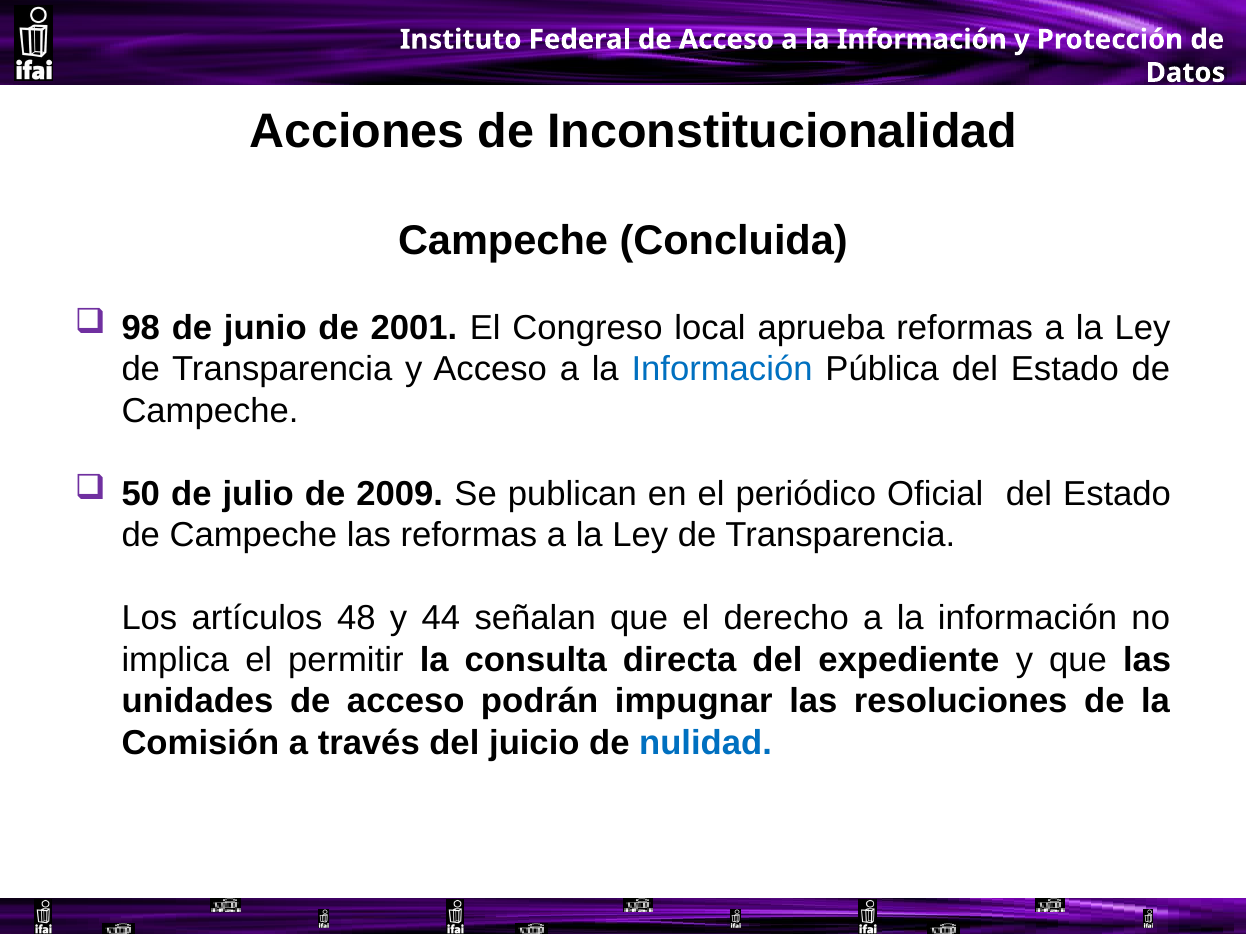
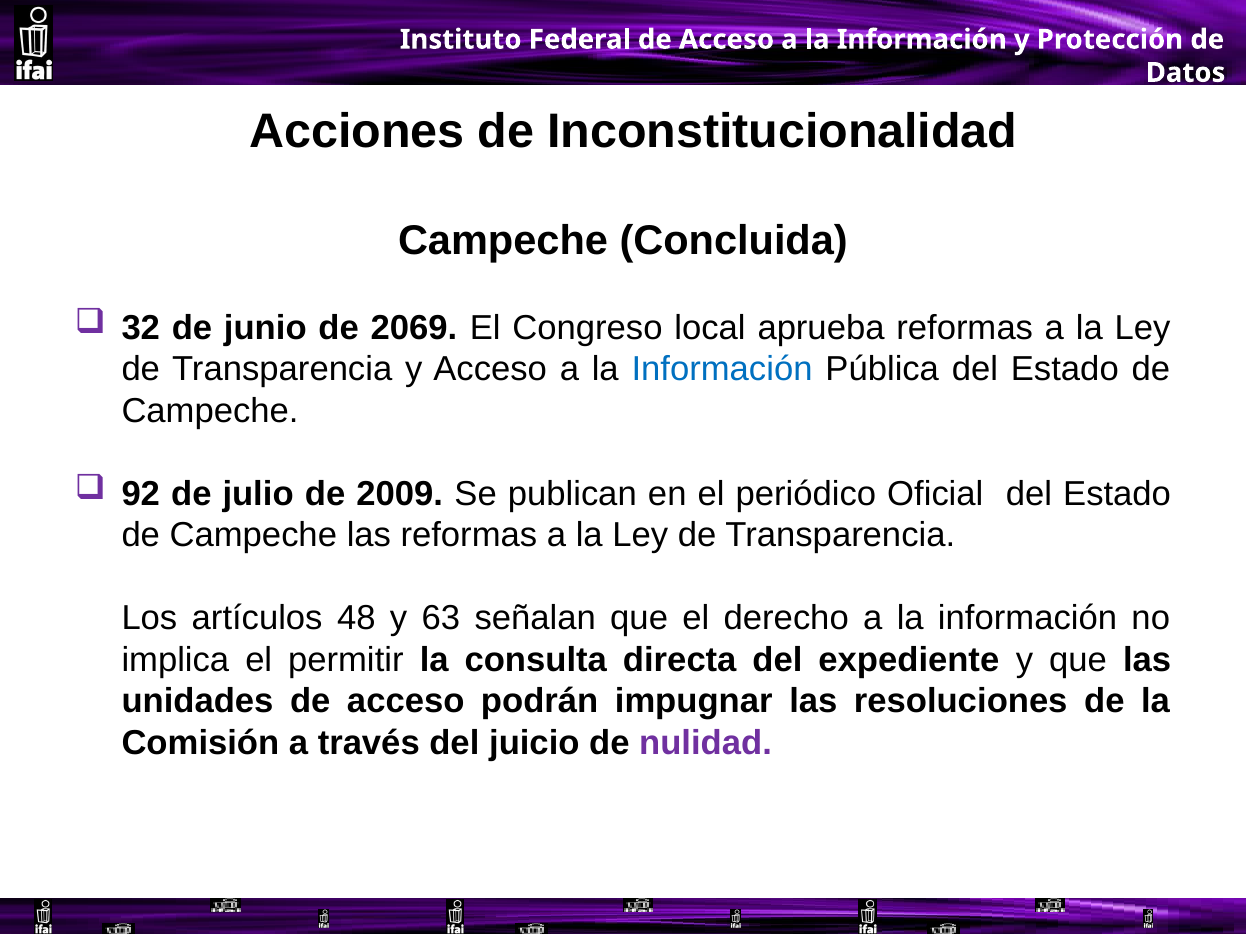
98: 98 -> 32
2001: 2001 -> 2069
50: 50 -> 92
44: 44 -> 63
nulidad colour: blue -> purple
